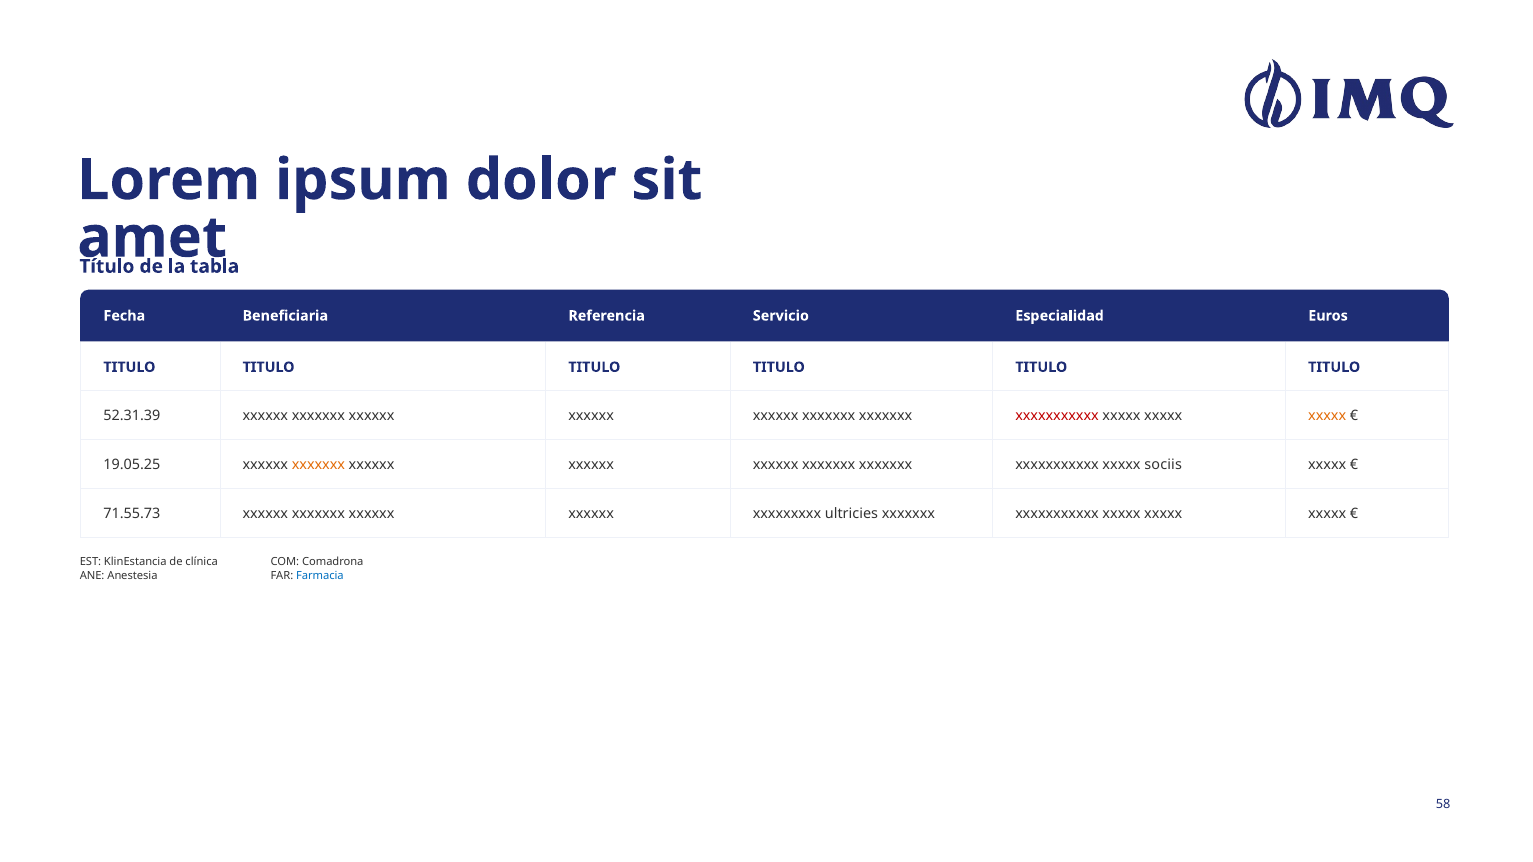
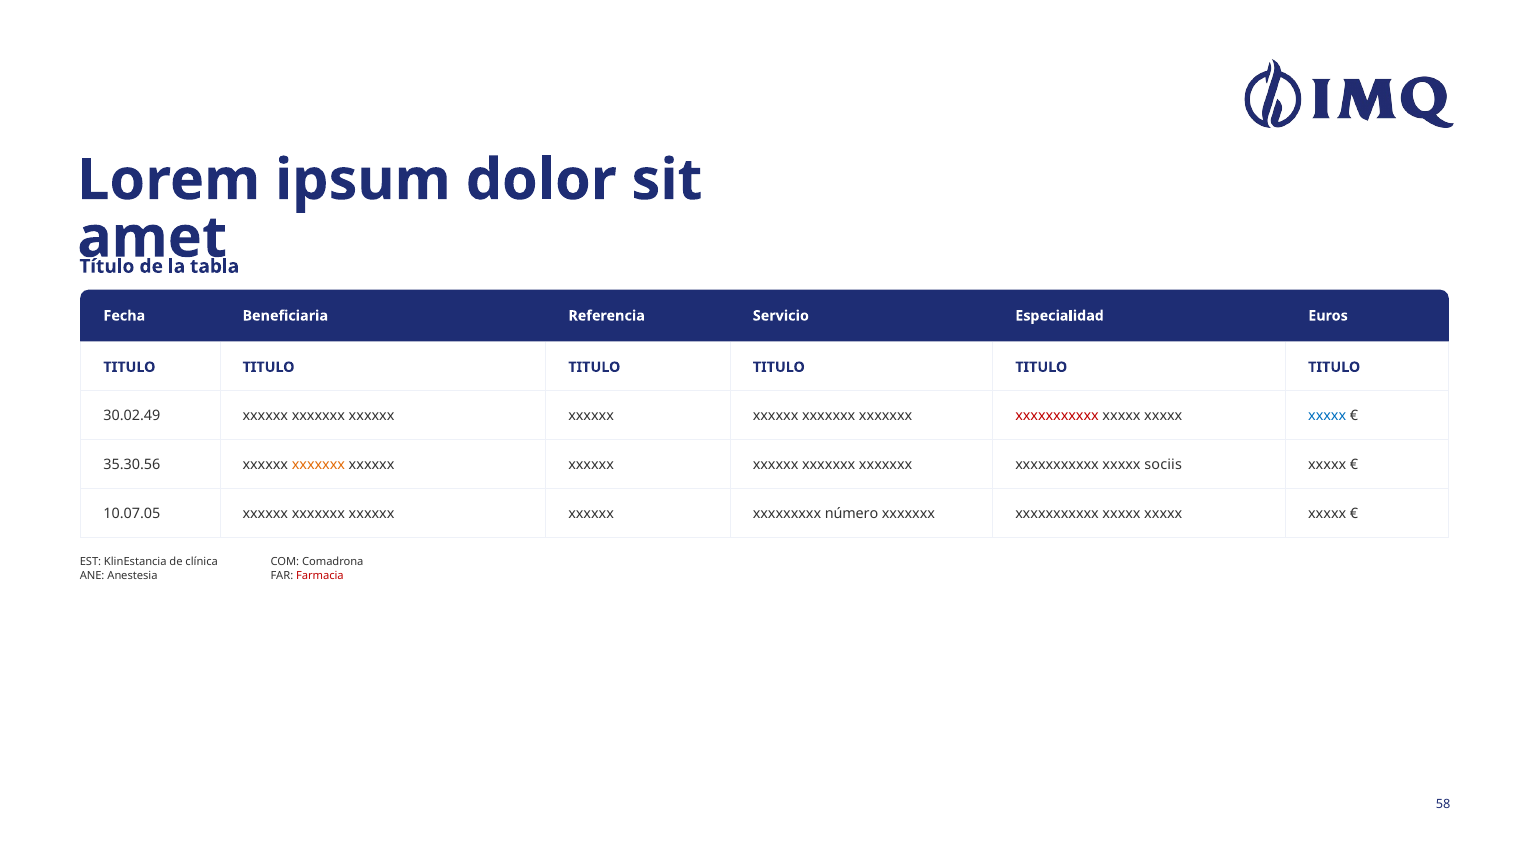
52.31.39: 52.31.39 -> 30.02.49
xxxxx at (1327, 416) colour: orange -> blue
19.05.25: 19.05.25 -> 35.30.56
71.55.73: 71.55.73 -> 10.07.05
ultricies: ultricies -> número
Farmacia colour: blue -> red
